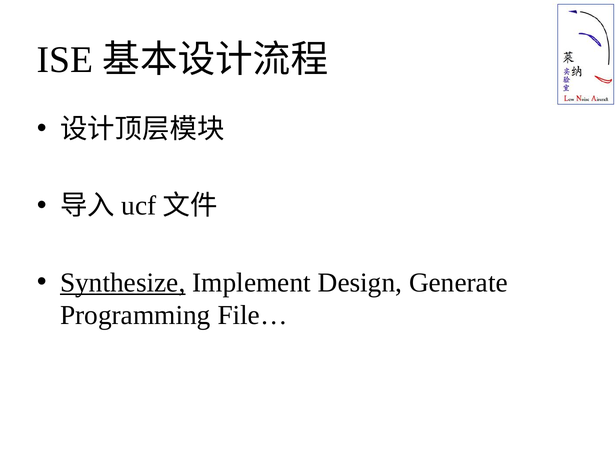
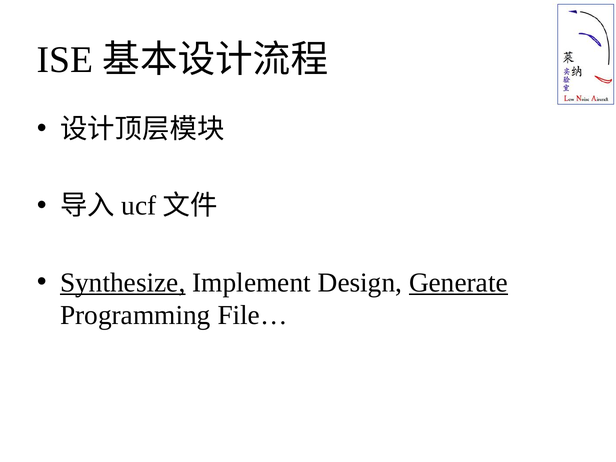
Generate underline: none -> present
